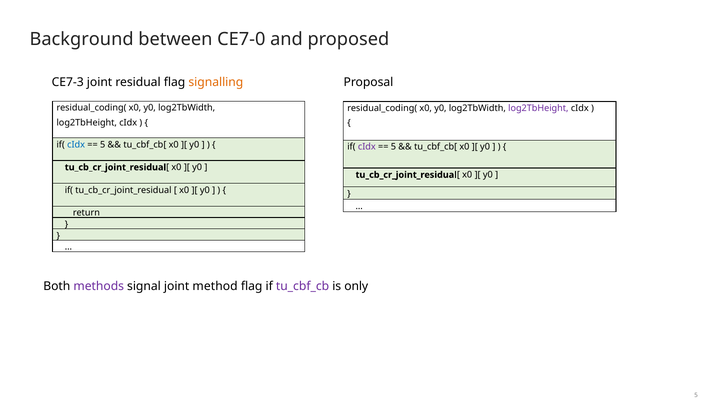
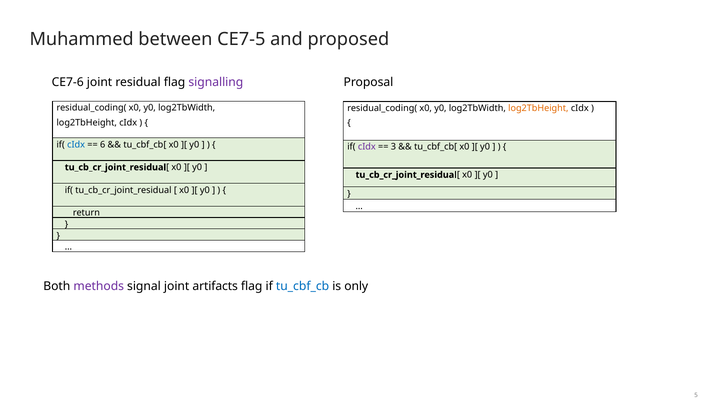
Background: Background -> Muhammed
CE7-0: CE7-0 -> CE7-5
CE7-3: CE7-3 -> CE7-6
signalling colour: orange -> purple
log2TbHeight at (538, 108) colour: purple -> orange
5 at (103, 144): 5 -> 6
5 at (393, 147): 5 -> 3
method: method -> artifacts
tu_cbf_cb colour: purple -> blue
